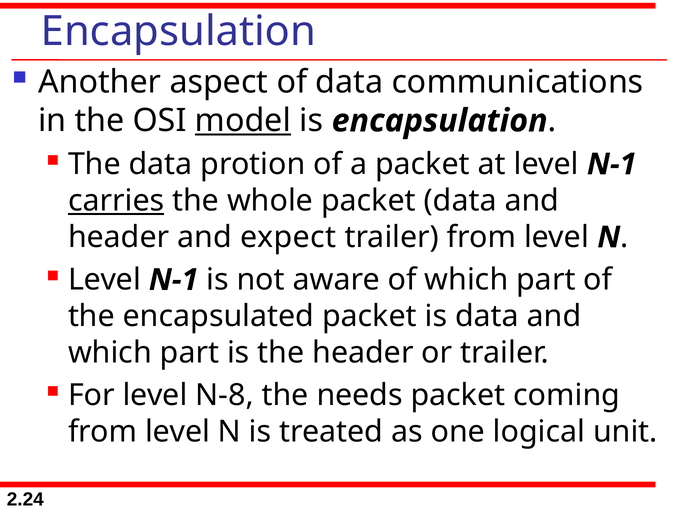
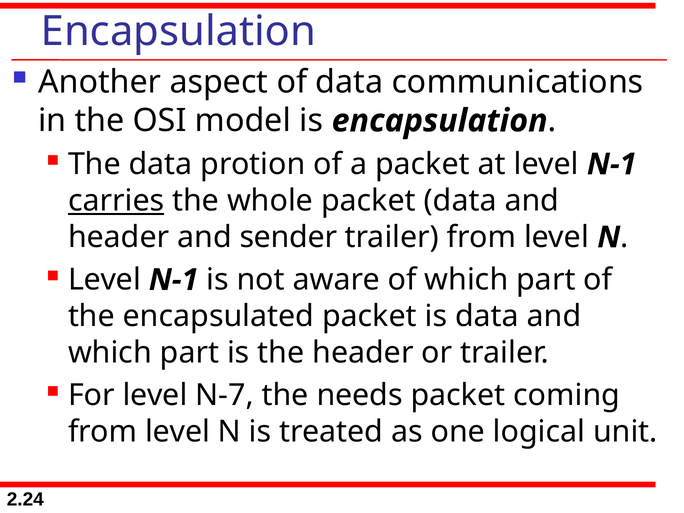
model underline: present -> none
expect: expect -> sender
N-8: N-8 -> N-7
